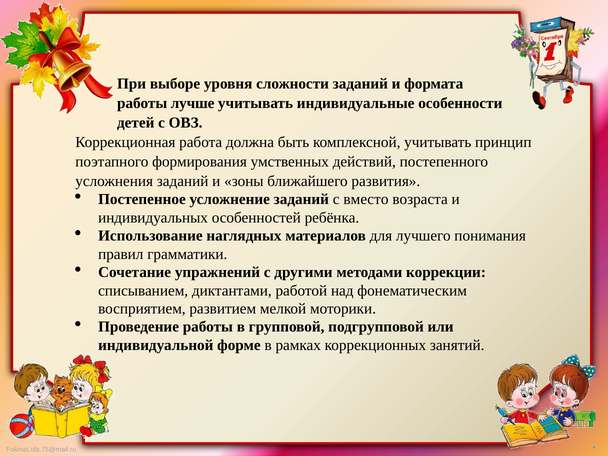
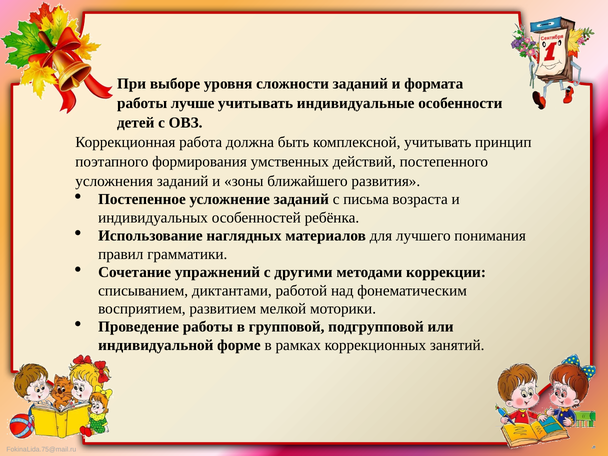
вместо: вместо -> письма
